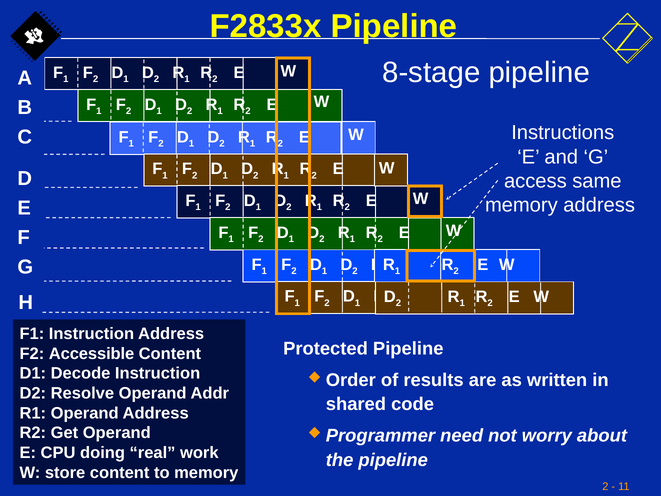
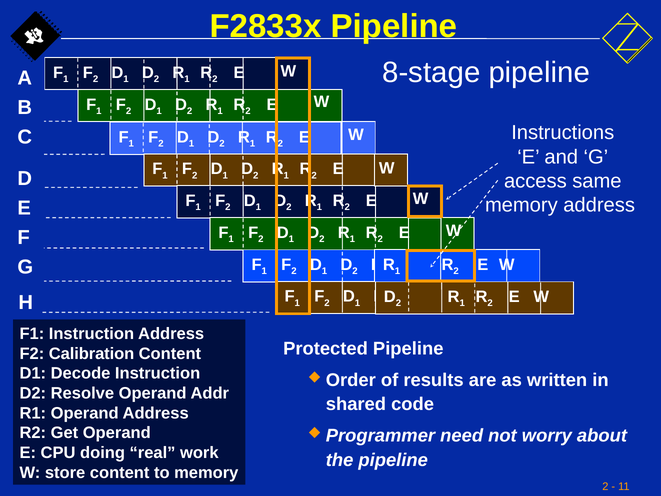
Accessible: Accessible -> Calibration
